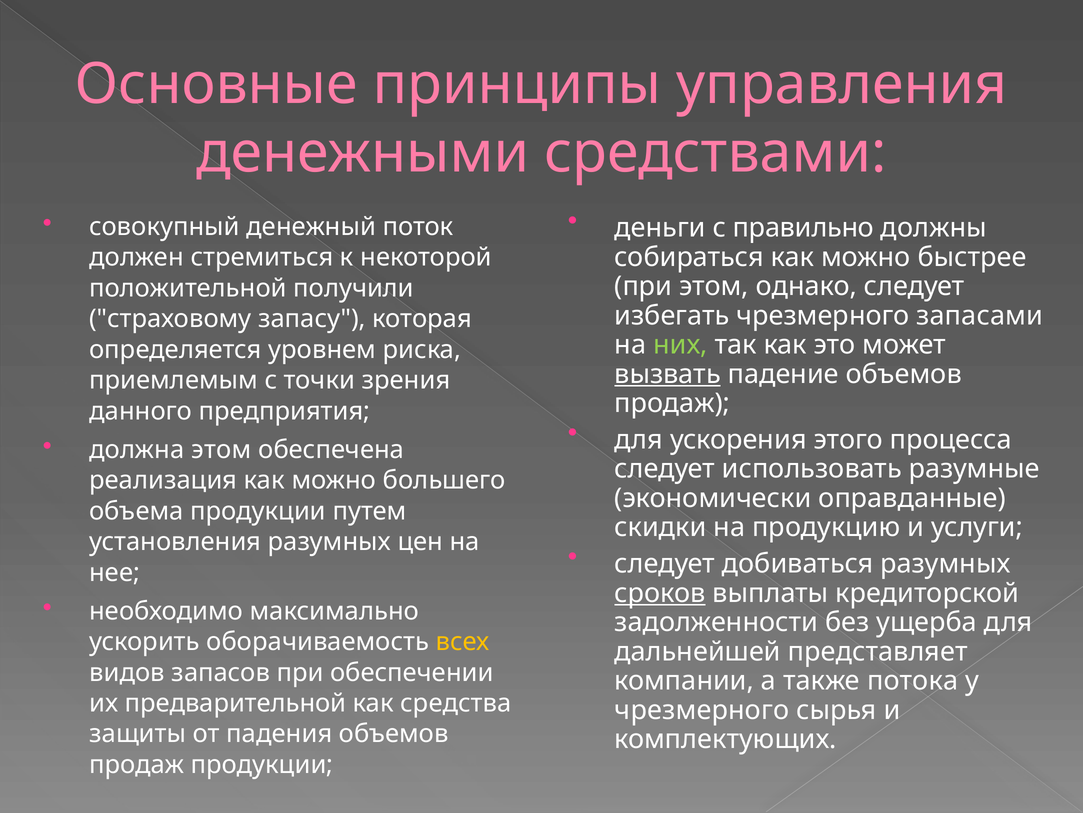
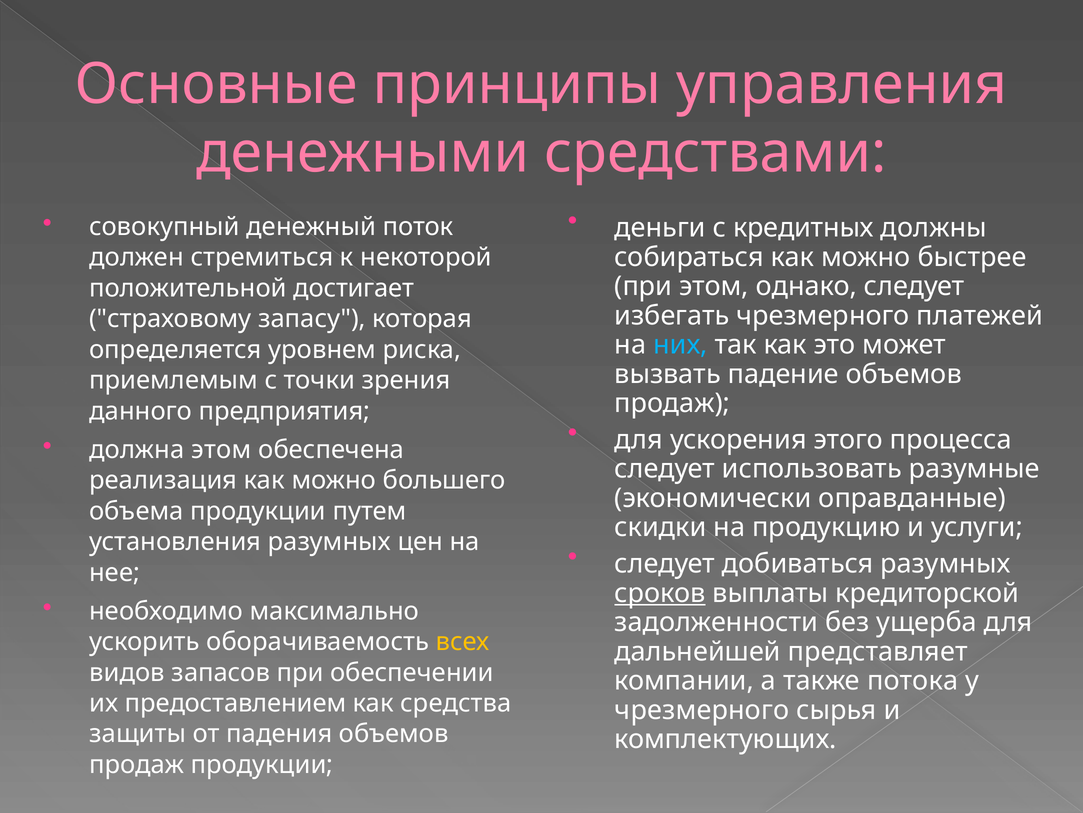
правильно: правильно -> кредитных
получили: получили -> достигает
запасами: запасами -> платежей
них colour: light green -> light blue
вызвать underline: present -> none
предварительной: предварительной -> предоставлением
